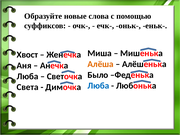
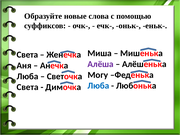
Хвост at (27, 55): Хвост -> Света
Алёша colour: orange -> purple
Было: Было -> Могу
